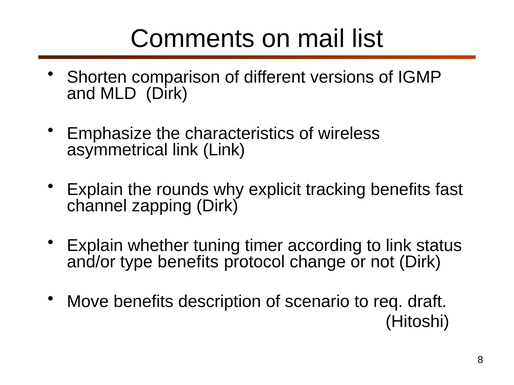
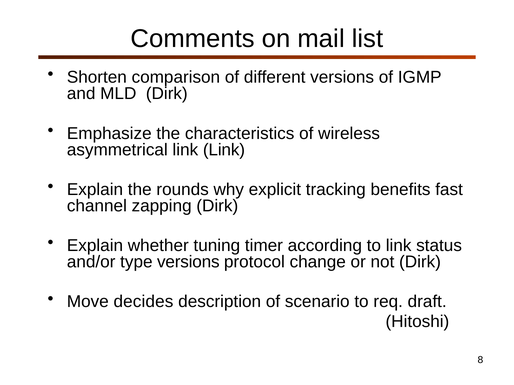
type benefits: benefits -> versions
Move benefits: benefits -> decides
